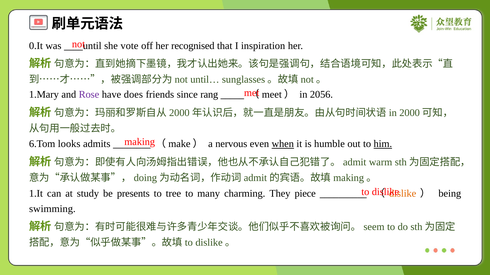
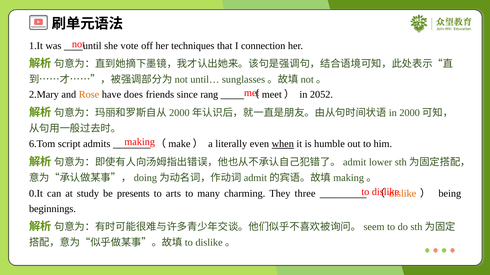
0.It: 0.It -> 1.It
recognised: recognised -> techniques
inspiration: inspiration -> connection
1.Mary: 1.Mary -> 2.Mary
Rose colour: purple -> orange
2056: 2056 -> 2052
looks: looks -> script
nervous: nervous -> literally
him underline: present -> none
warm: warm -> lower
1.It: 1.It -> 0.It
tree: tree -> arts
piece: piece -> three
swimming: swimming -> beginnings
